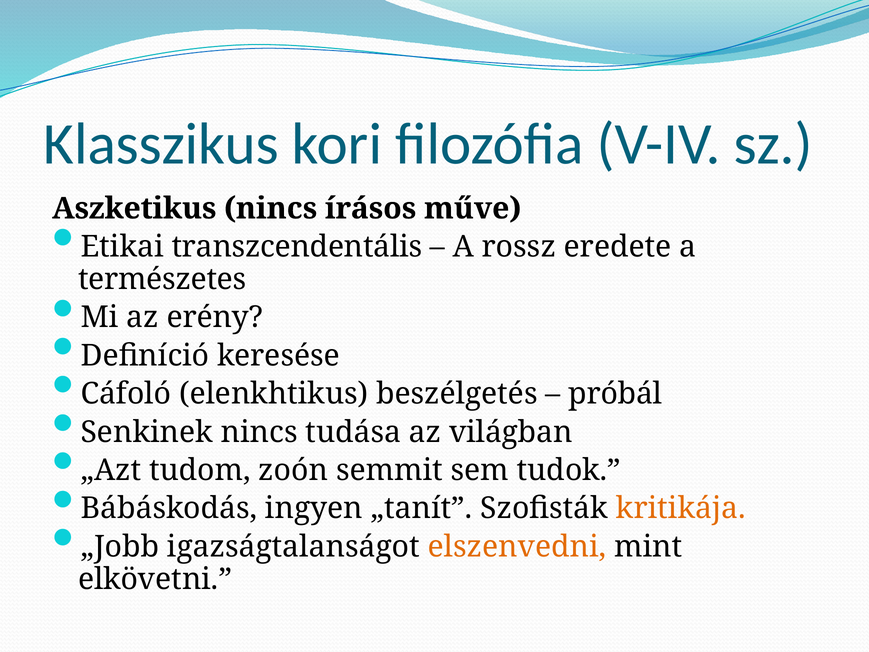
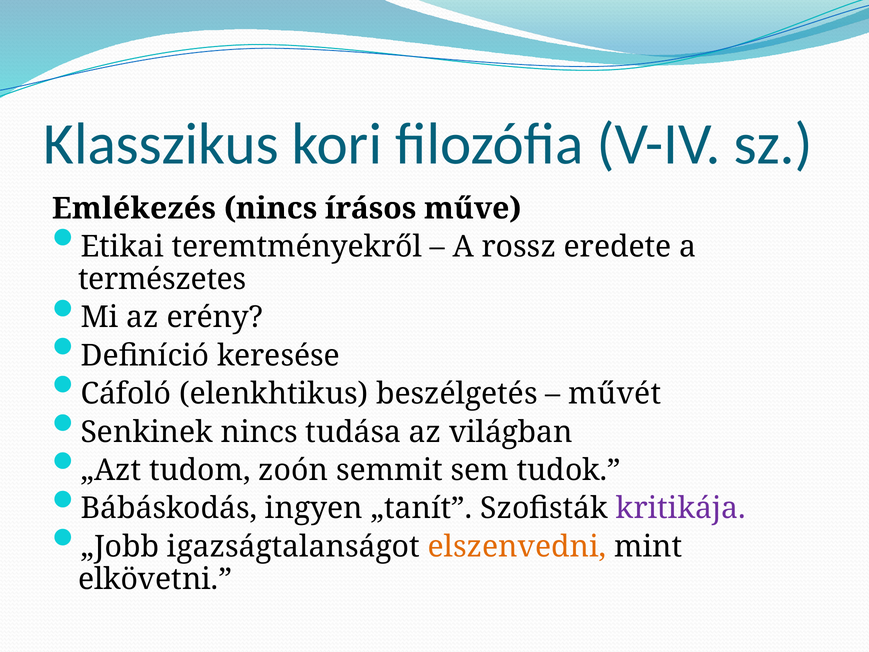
Aszketikus: Aszketikus -> Emlékezés
transzcendentális: transzcendentális -> teremtményekről
próbál: próbál -> művét
kritikája colour: orange -> purple
